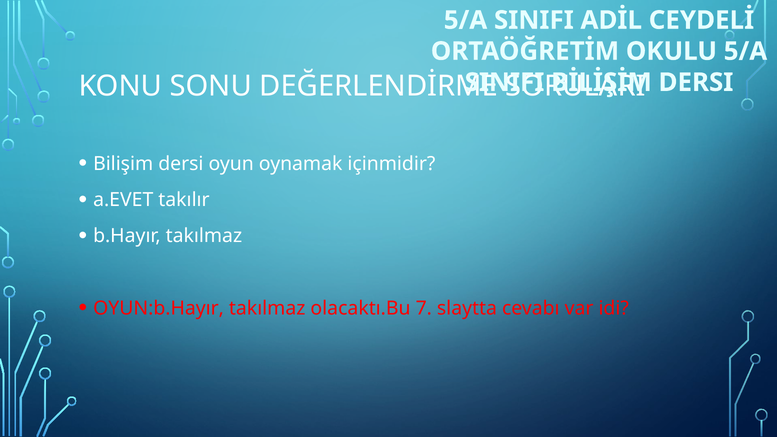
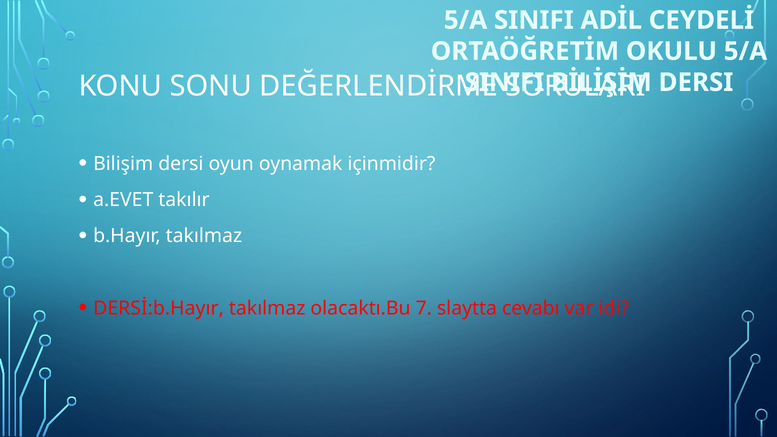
OYUN:b.Hayır: OYUN:b.Hayır -> DERSİ:b.Hayır
